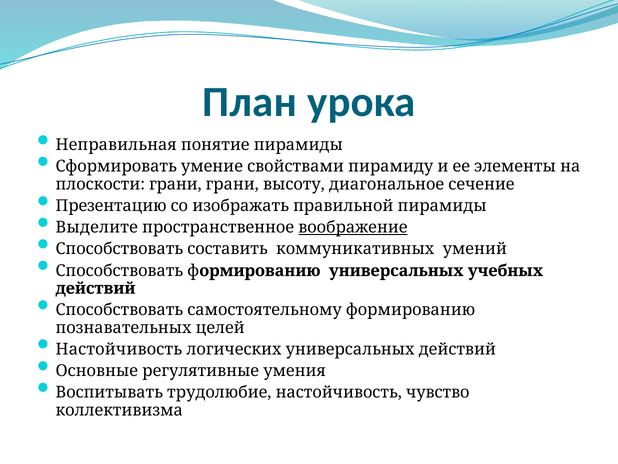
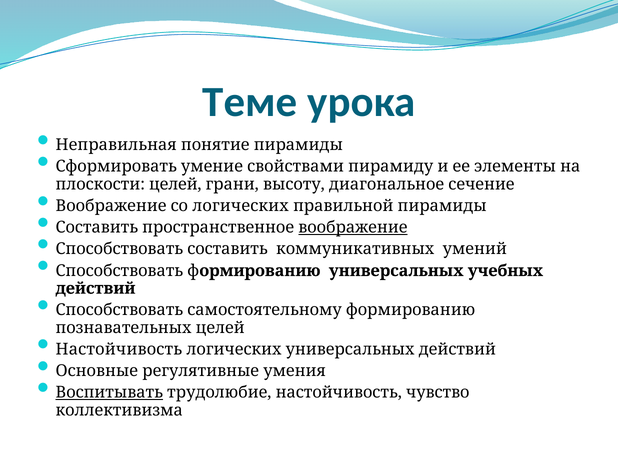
План: План -> Теме
плоскости грани: грани -> целей
Презентацию at (111, 206): Презентацию -> Воображение
со изображать: изображать -> логических
Выделите at (97, 227): Выделите -> Составить
Воспитывать underline: none -> present
